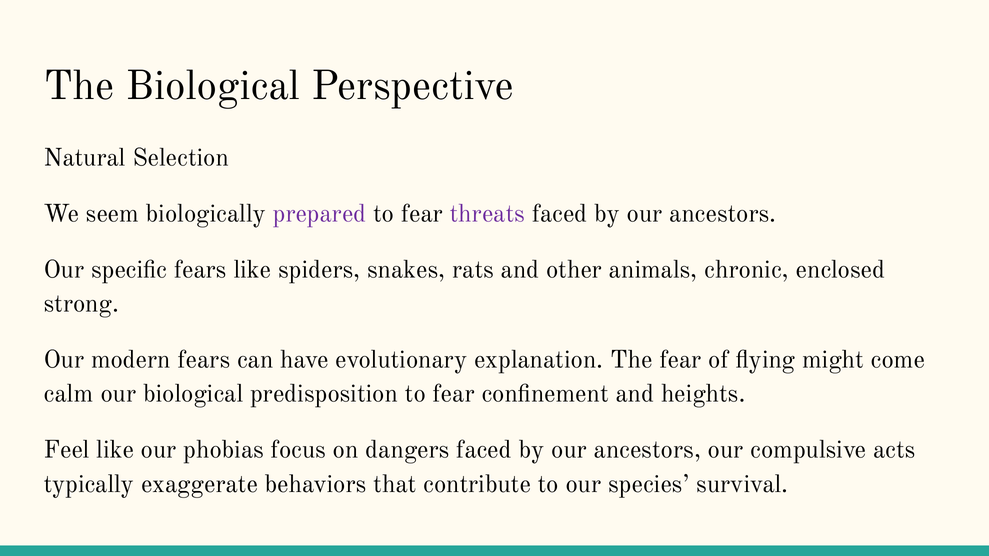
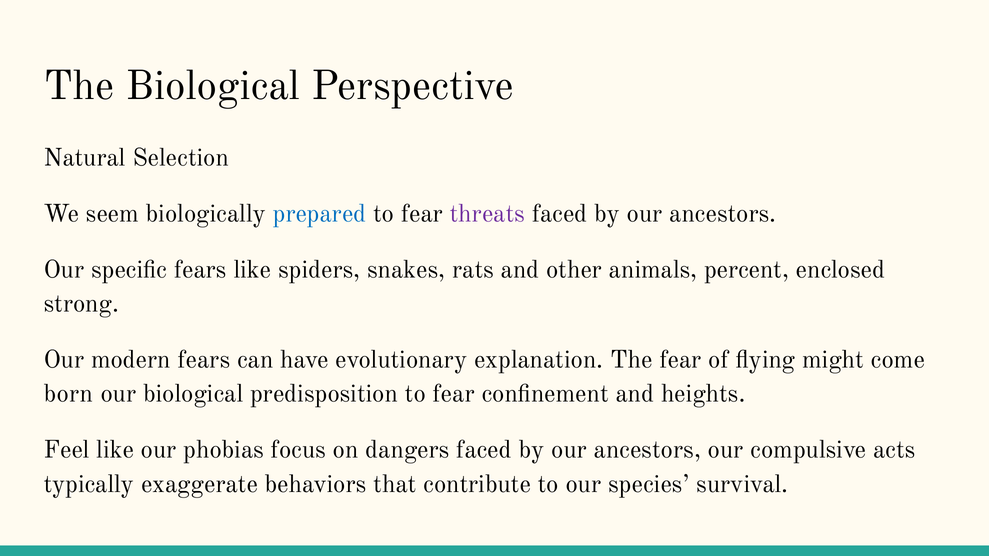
prepared colour: purple -> blue
chronic: chronic -> percent
calm: calm -> born
